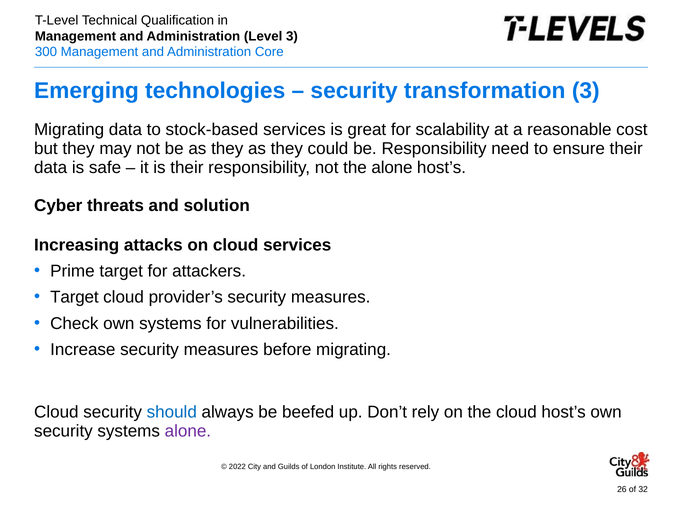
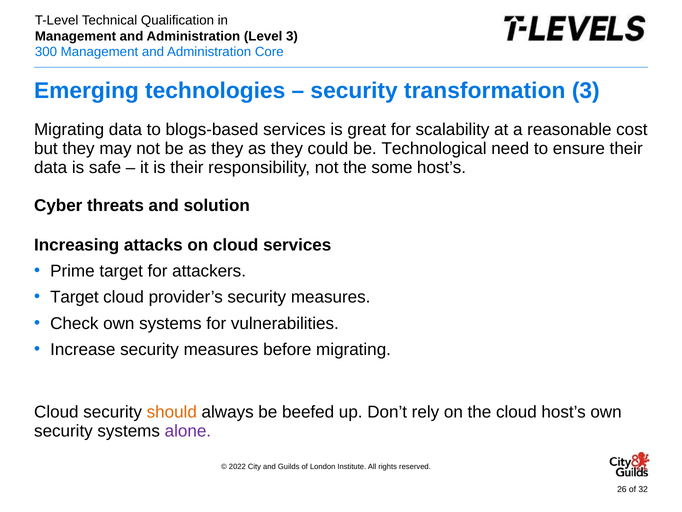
stock-based: stock-based -> blogs-based
be Responsibility: Responsibility -> Technological
the alone: alone -> some
should colour: blue -> orange
